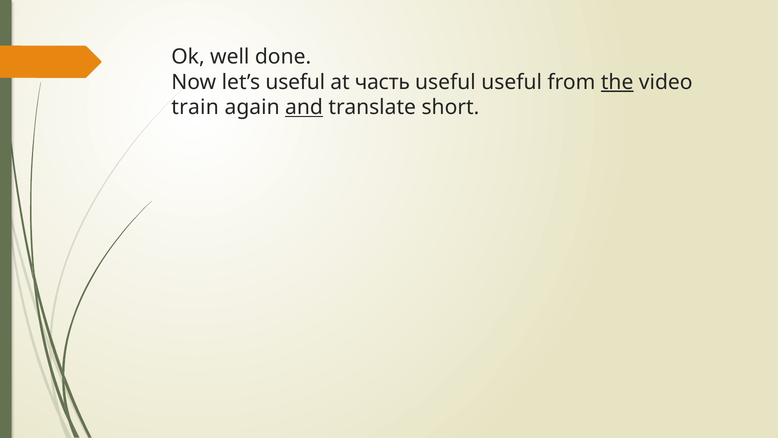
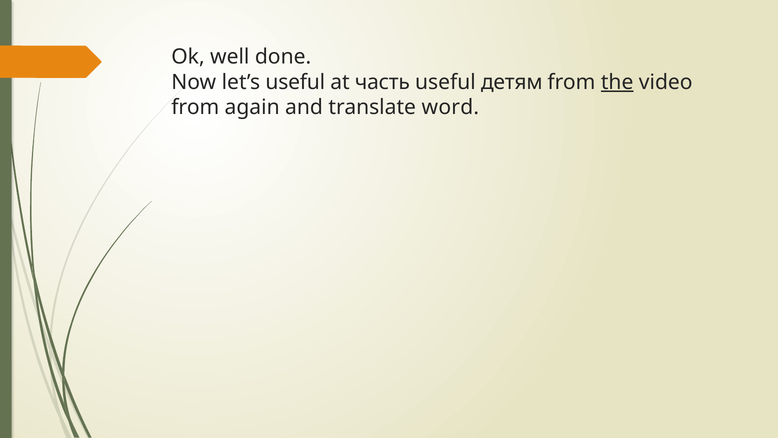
useful useful: useful -> детям
train at (195, 107): train -> from
and underline: present -> none
short: short -> word
